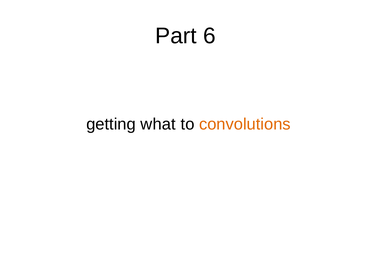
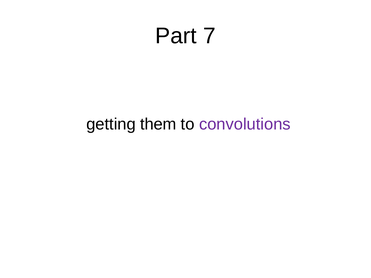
6: 6 -> 7
what: what -> them
convolutions colour: orange -> purple
